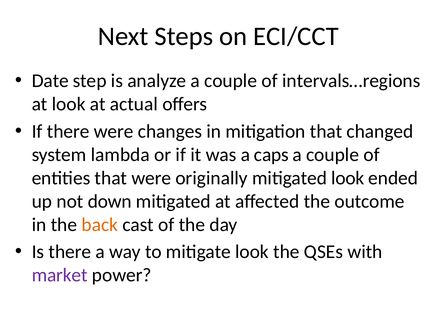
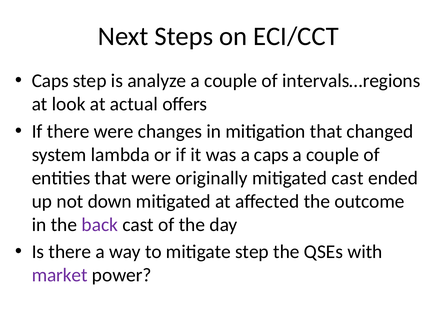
Date at (50, 81): Date -> Caps
mitigated look: look -> cast
back colour: orange -> purple
mitigate look: look -> step
